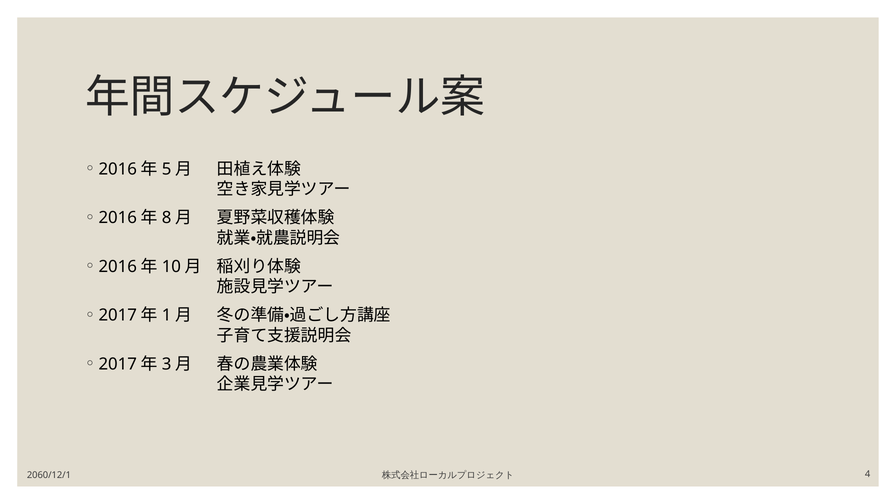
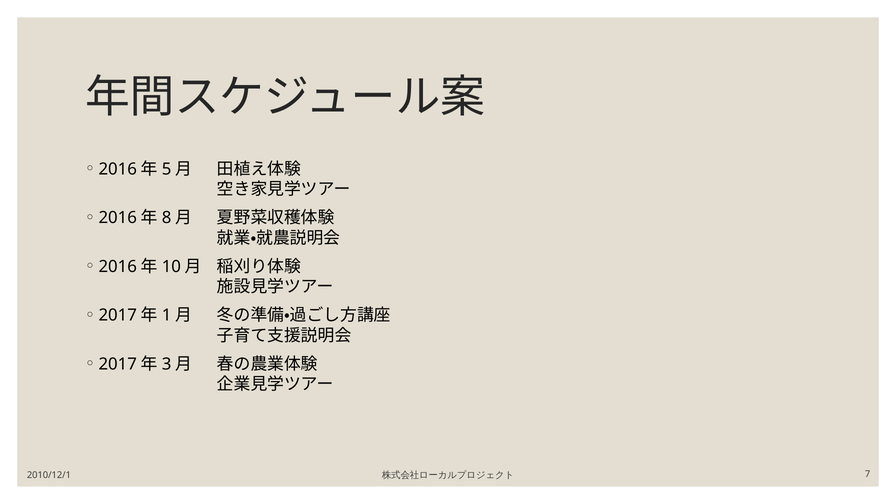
4: 4 -> 7
2060/12/1: 2060/12/1 -> 2010/12/1
